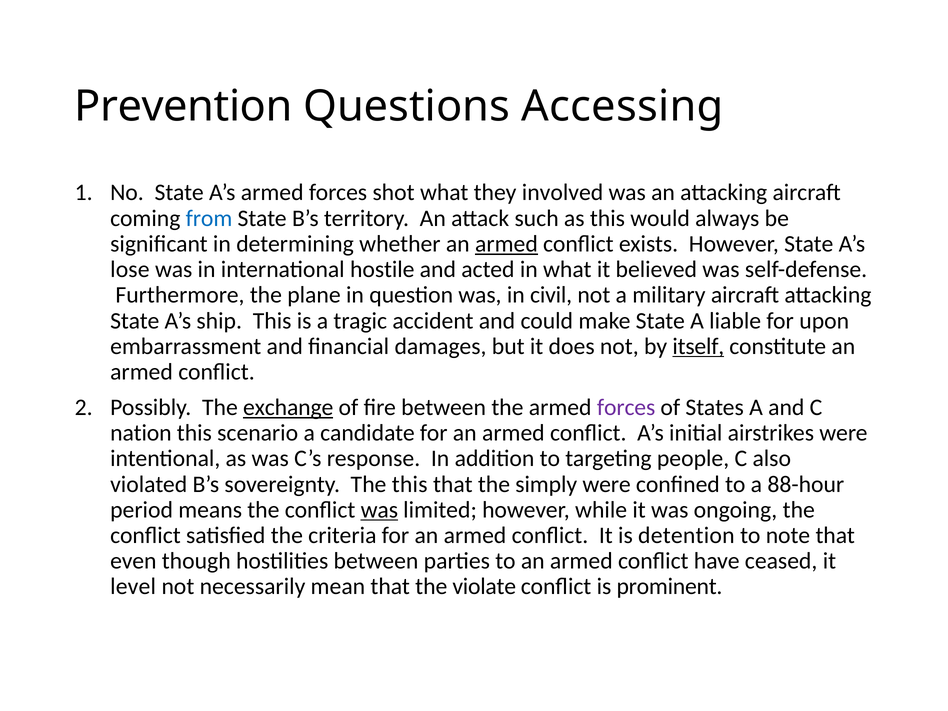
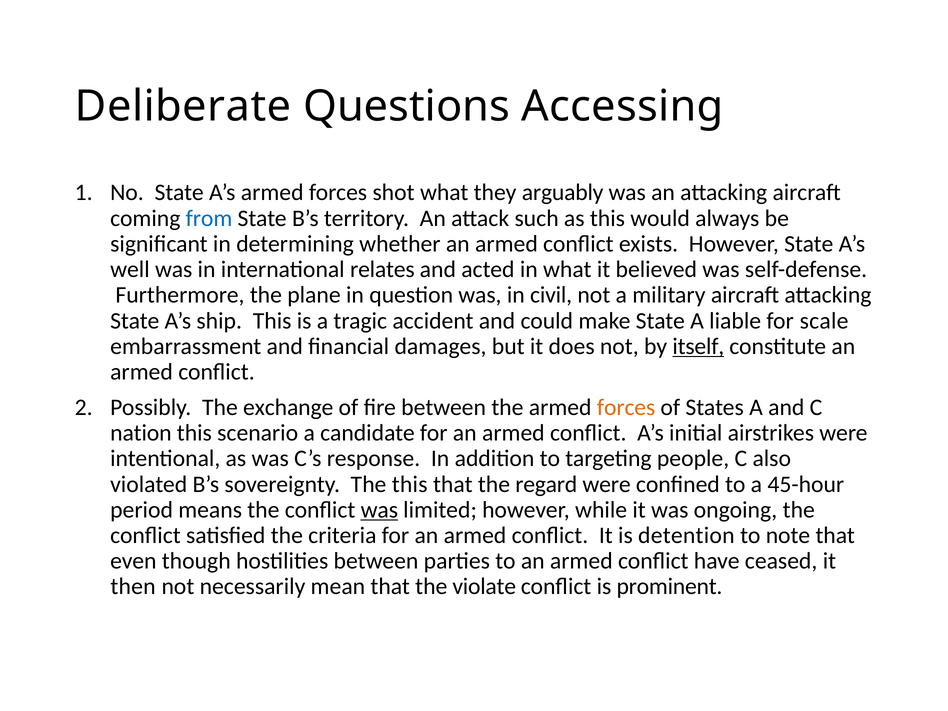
Prevention: Prevention -> Deliberate
involved: involved -> arguably
armed at (506, 244) underline: present -> none
lose: lose -> well
hostile: hostile -> relates
upon: upon -> scale
exchange underline: present -> none
forces at (626, 407) colour: purple -> orange
simply: simply -> regard
88-hour: 88-hour -> 45-hour
level: level -> then
